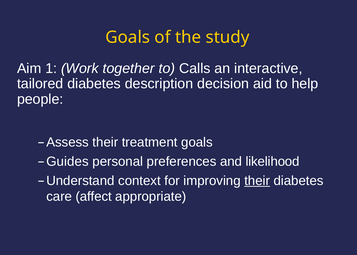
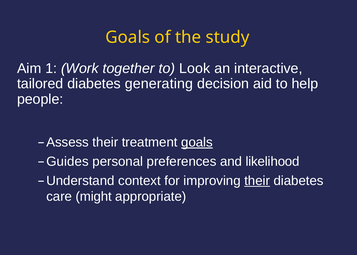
Calls: Calls -> Look
description: description -> generating
goals at (197, 142) underline: none -> present
affect: affect -> might
